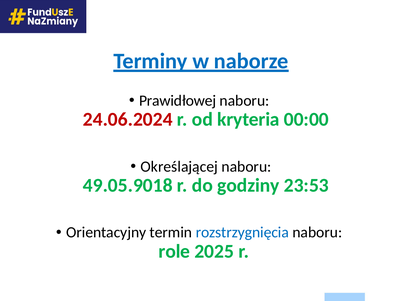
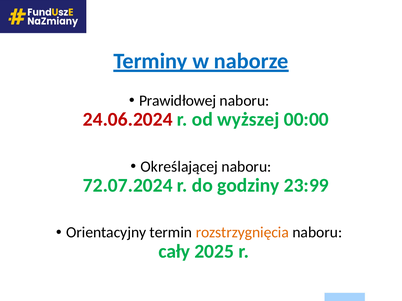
kryteria: kryteria -> wyższej
49.05.9018: 49.05.9018 -> 72.07.2024
23:53: 23:53 -> 23:99
rozstrzygnięcia colour: blue -> orange
role: role -> cały
